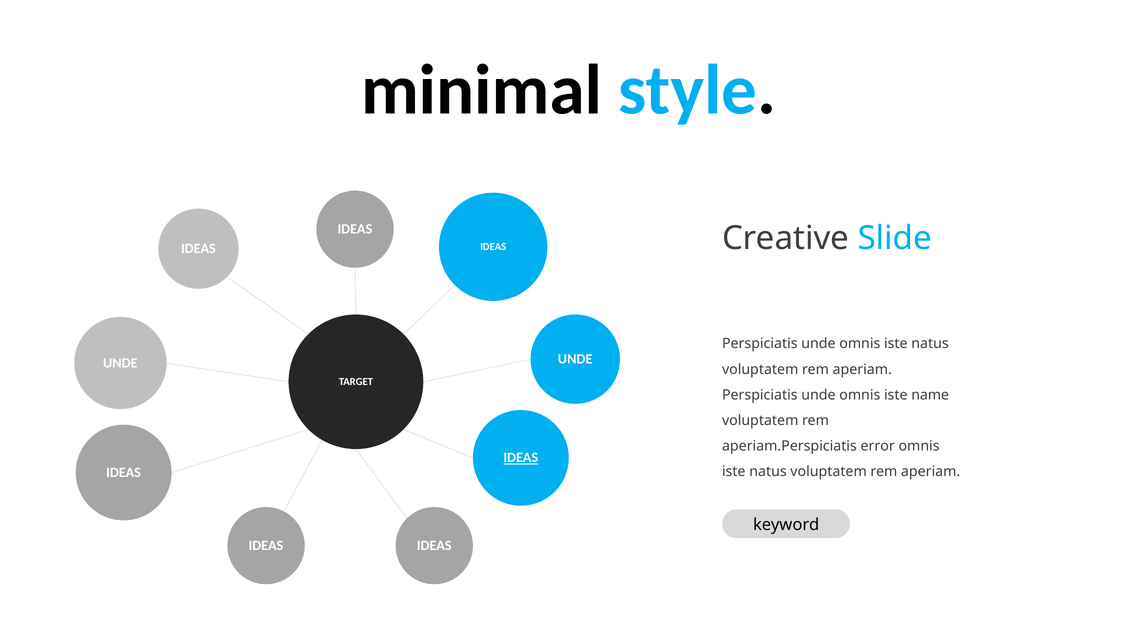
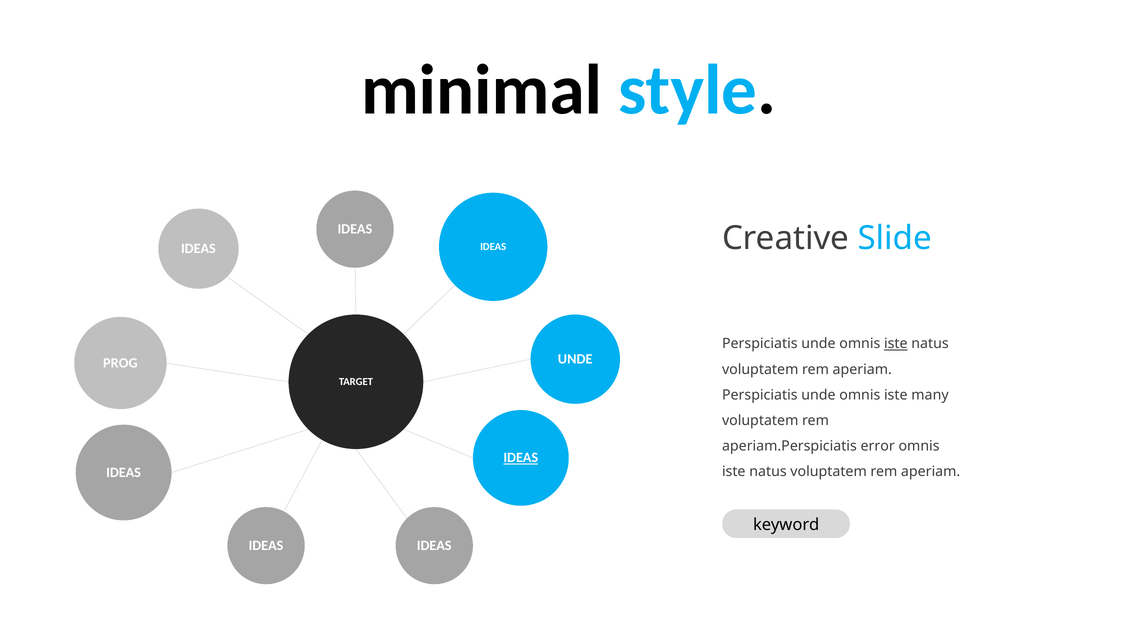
iste at (896, 344) underline: none -> present
UNDE at (120, 363): UNDE -> PROG
name: name -> many
